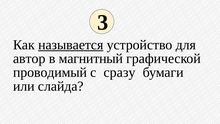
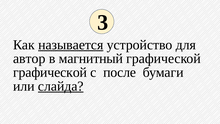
проводимый at (50, 72): проводимый -> графической
сразу: сразу -> после
слайда underline: none -> present
